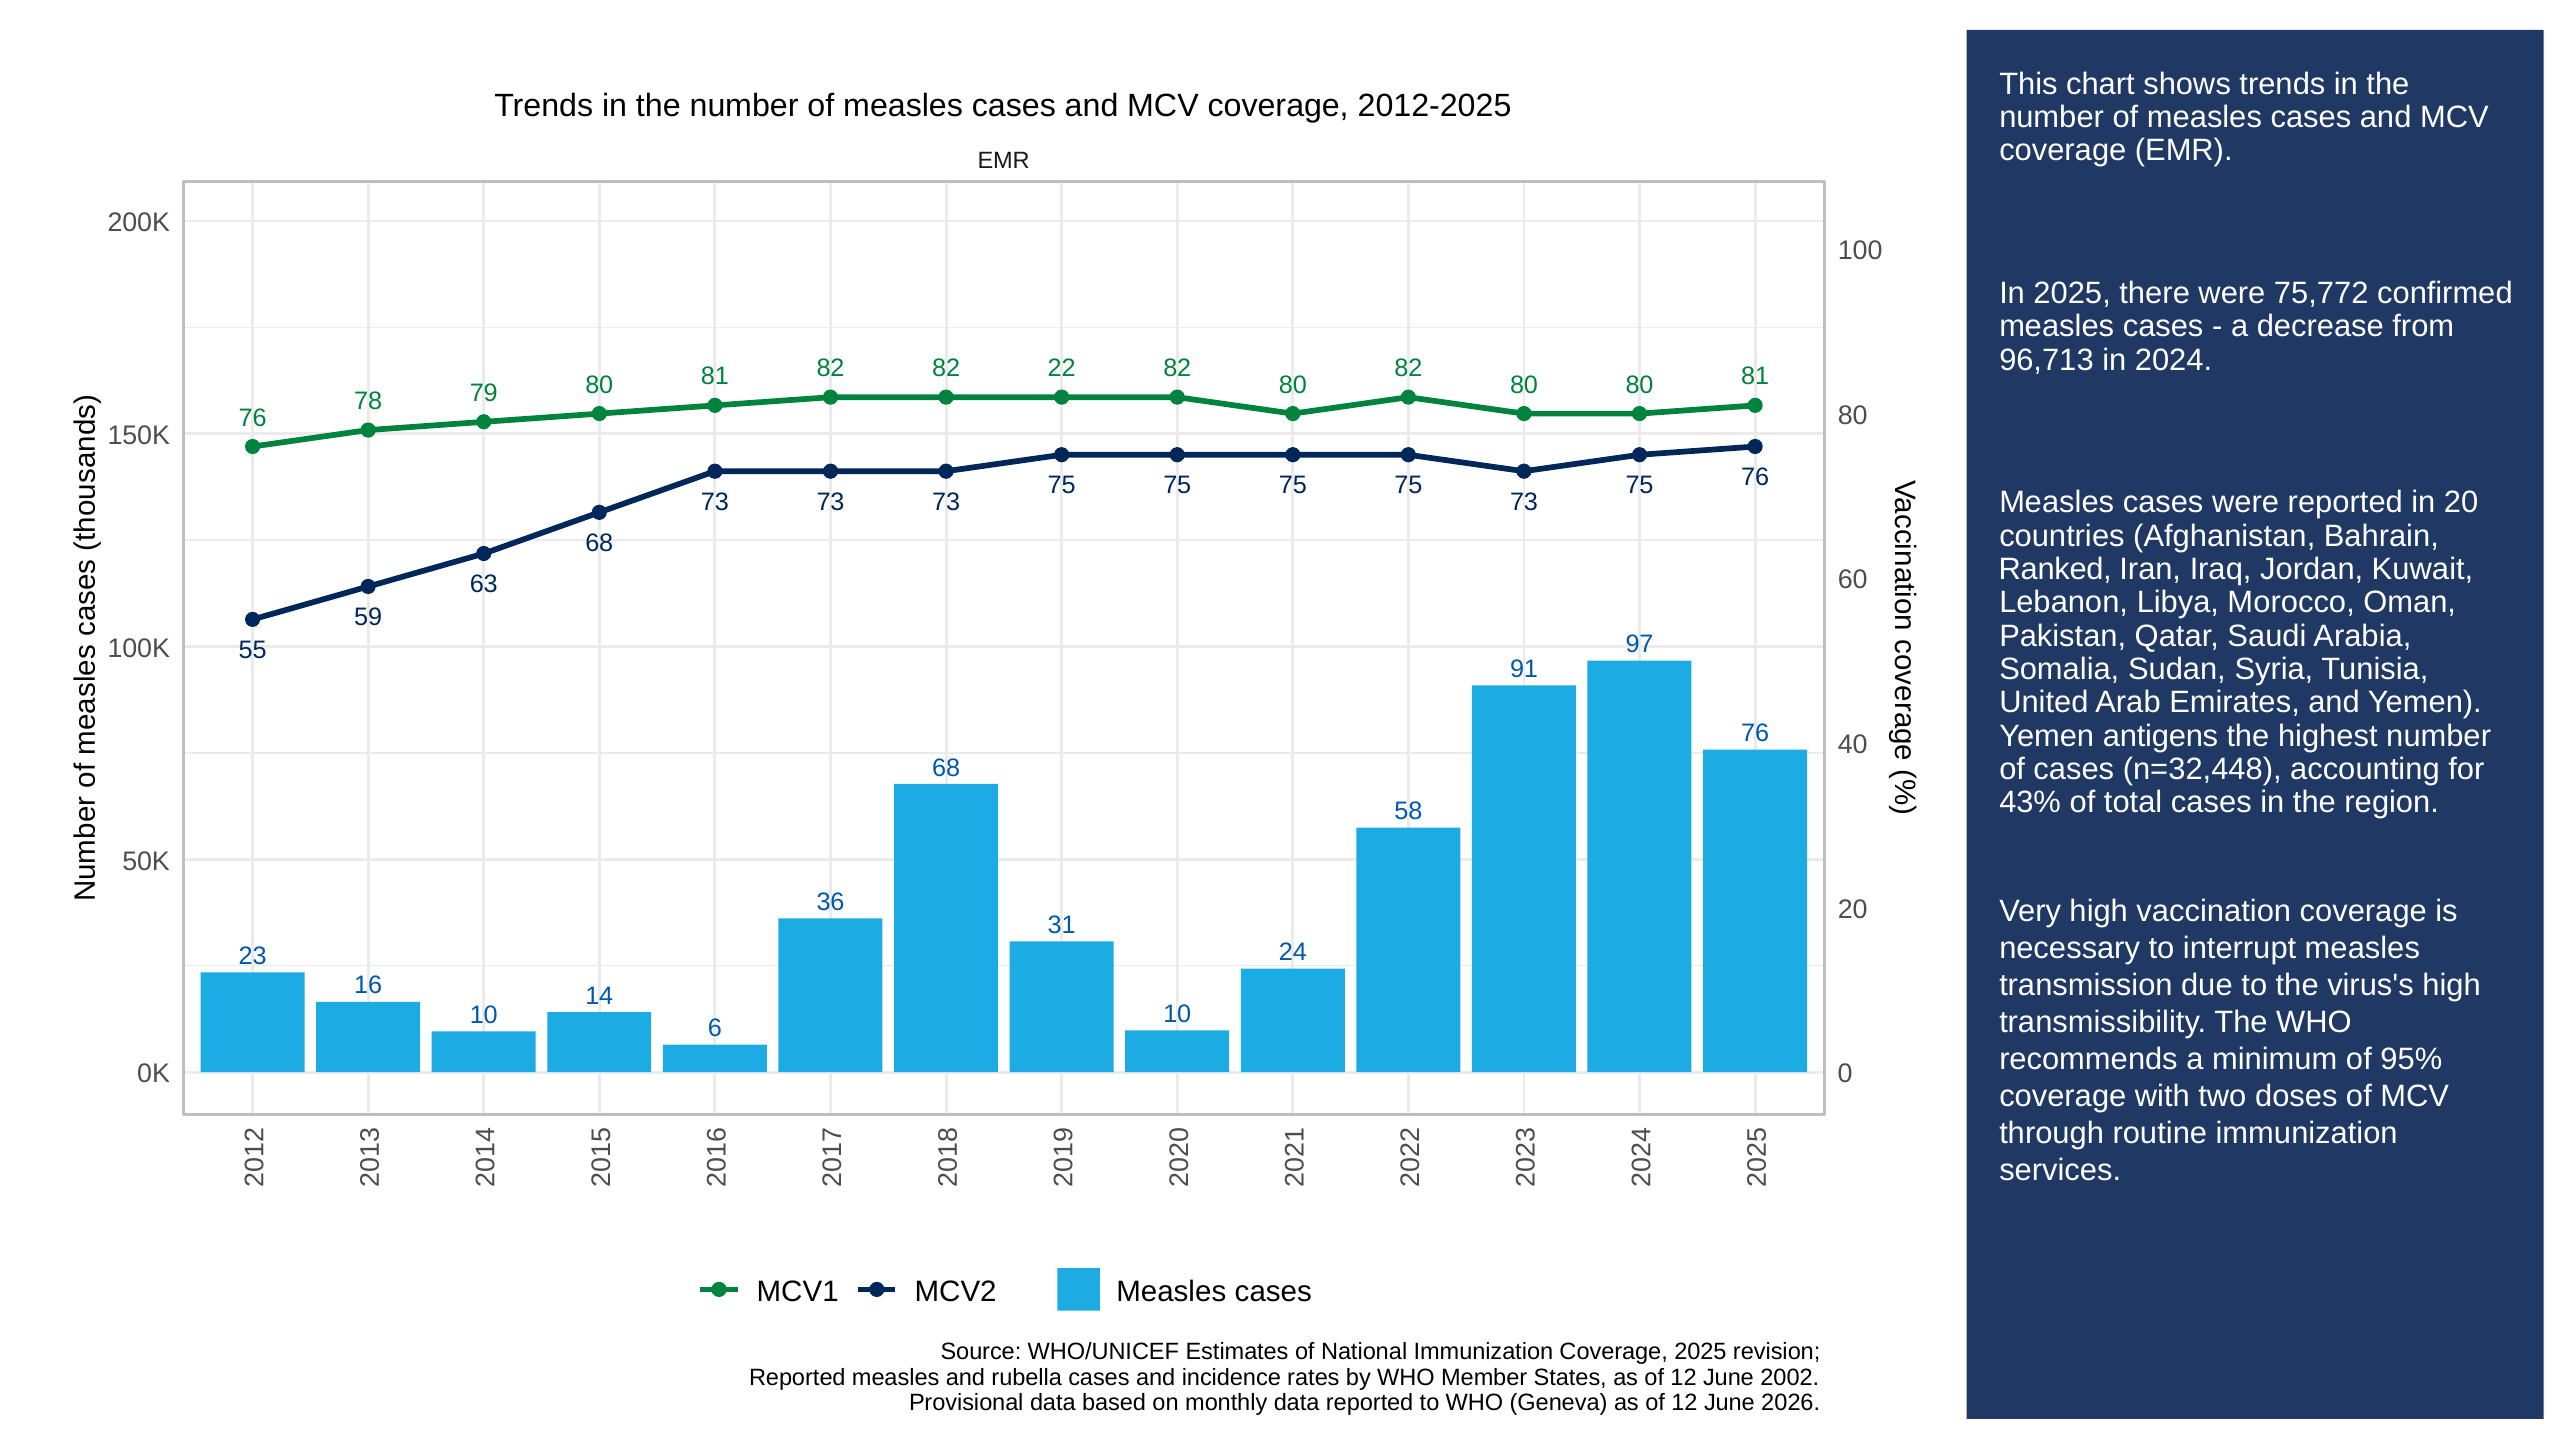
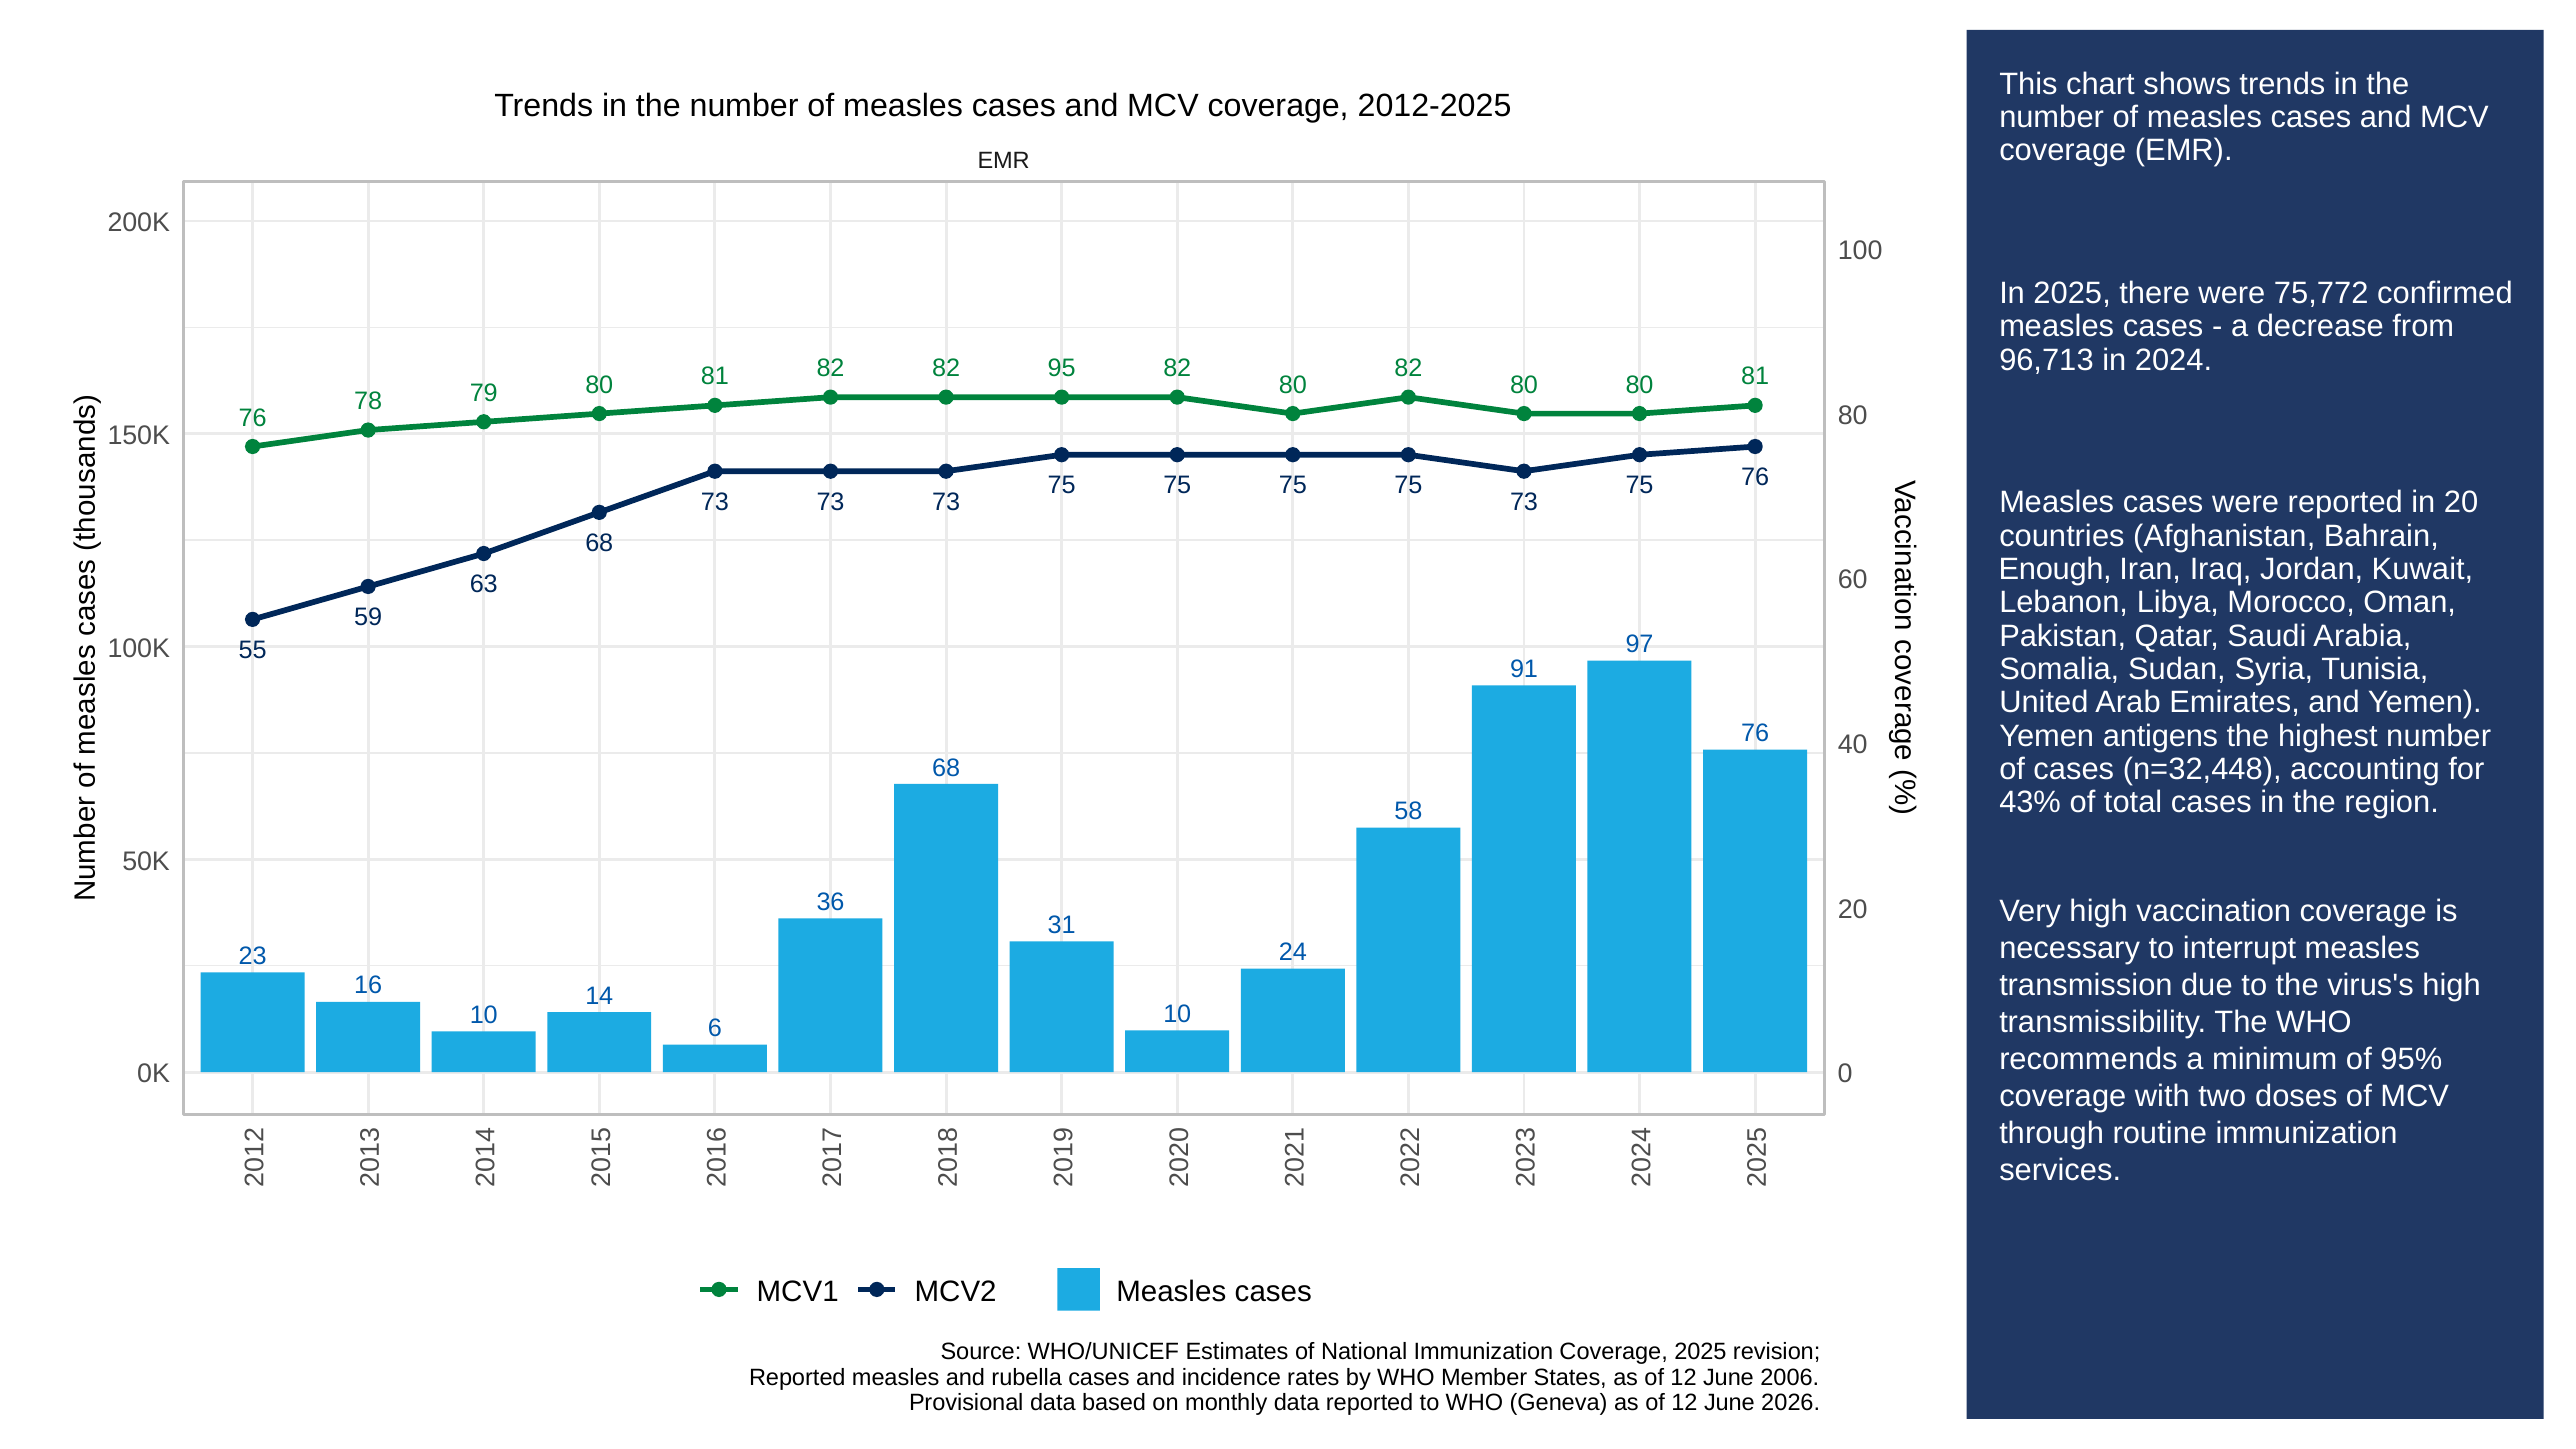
22: 22 -> 95
Ranked: Ranked -> Enough
2002: 2002 -> 2006
